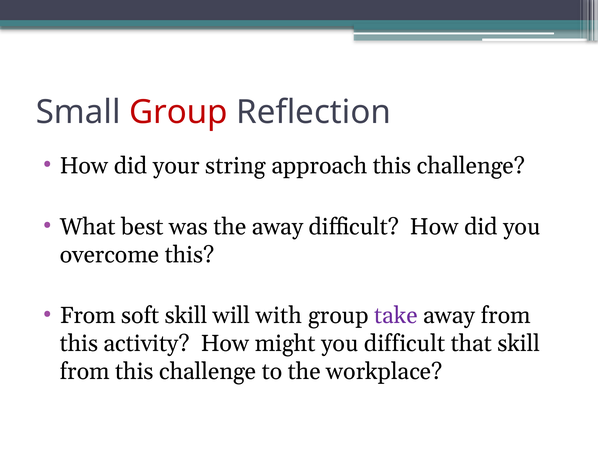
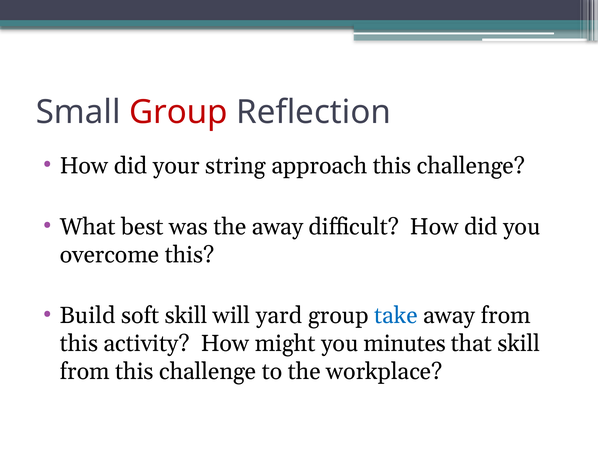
From at (88, 315): From -> Build
with: with -> yard
take colour: purple -> blue
you difficult: difficult -> minutes
